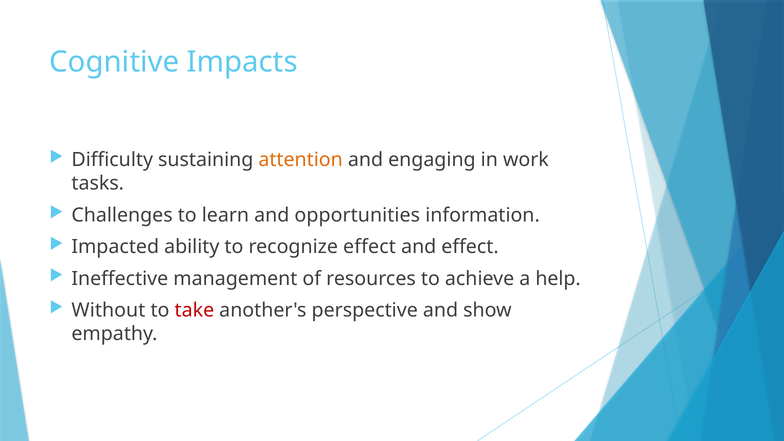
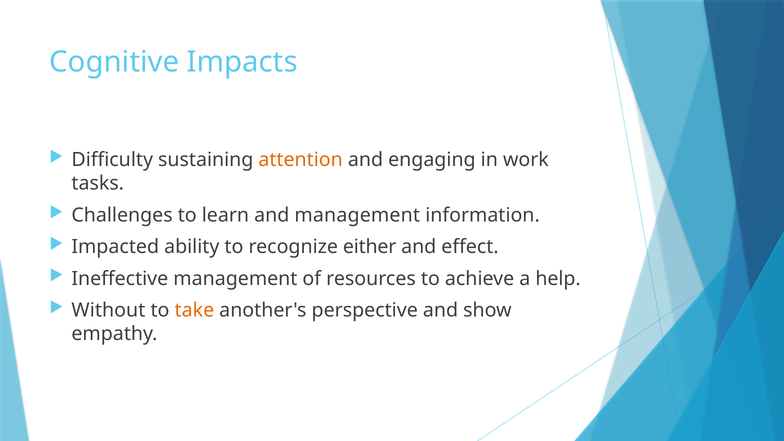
and opportunities: opportunities -> management
recognize effect: effect -> either
take colour: red -> orange
